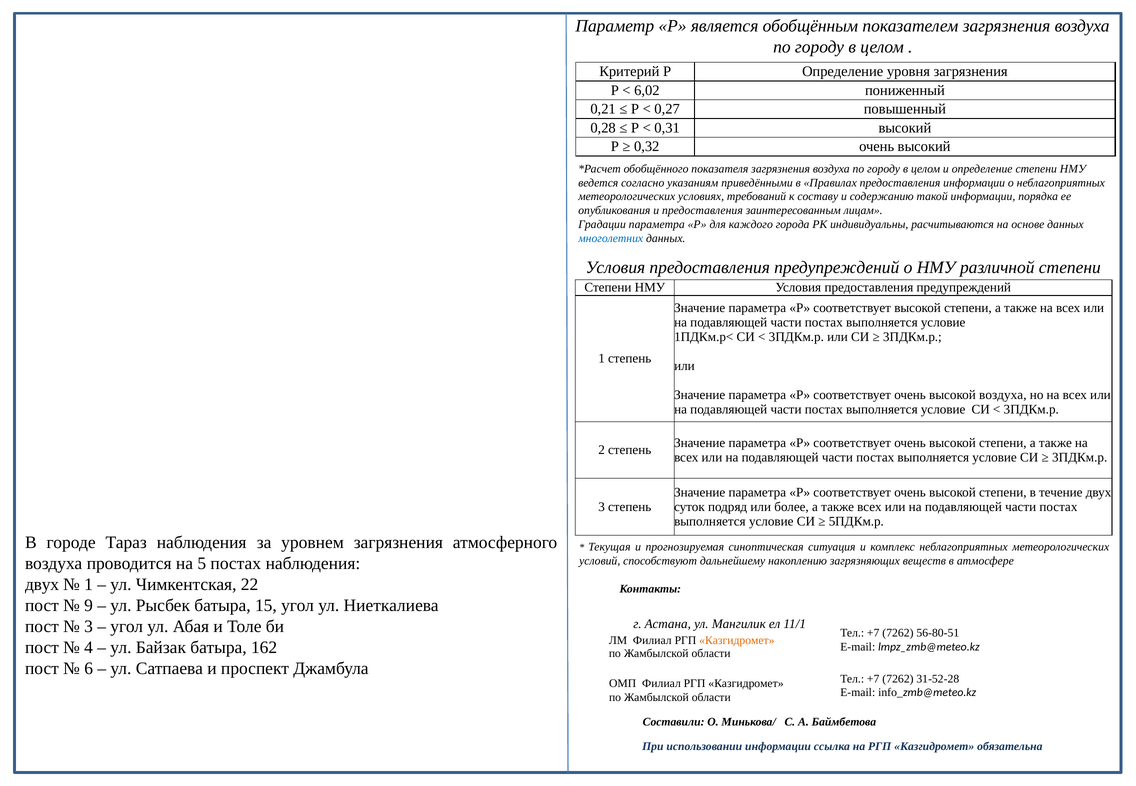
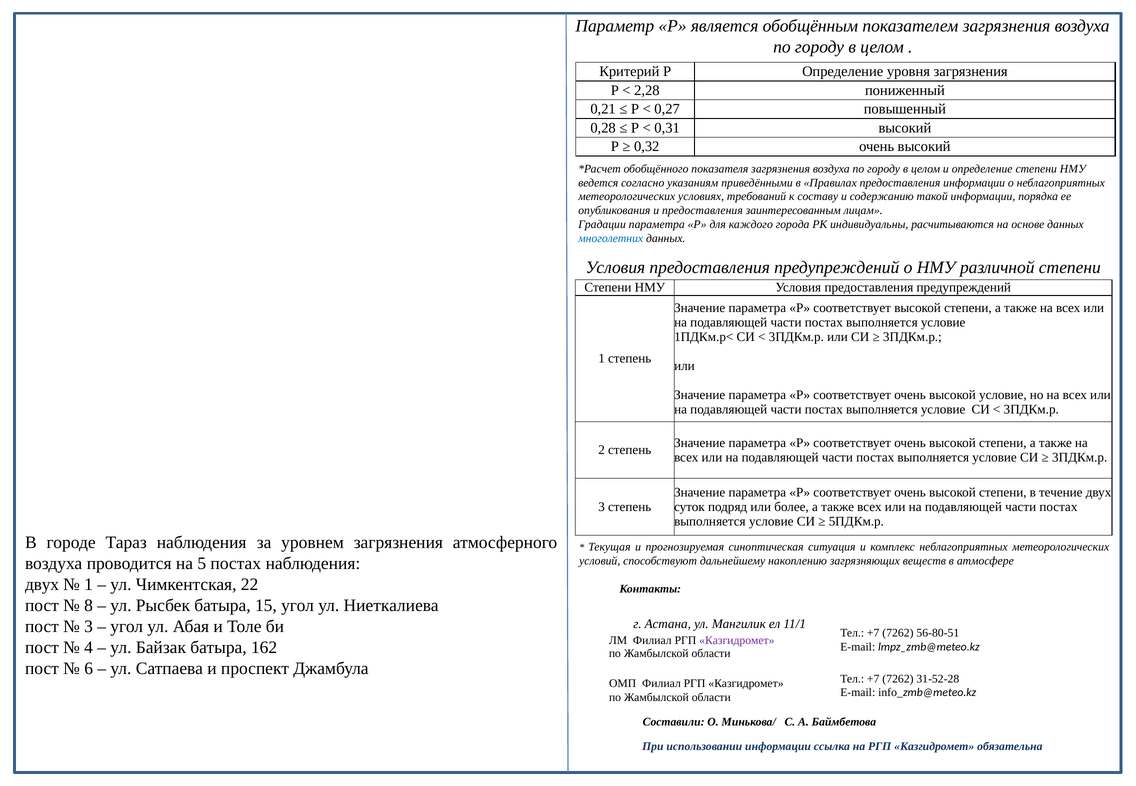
6,02: 6,02 -> 2,28
высокой воздуха: воздуха -> условие
9: 9 -> 8
Казгидромет at (737, 641) colour: orange -> purple
